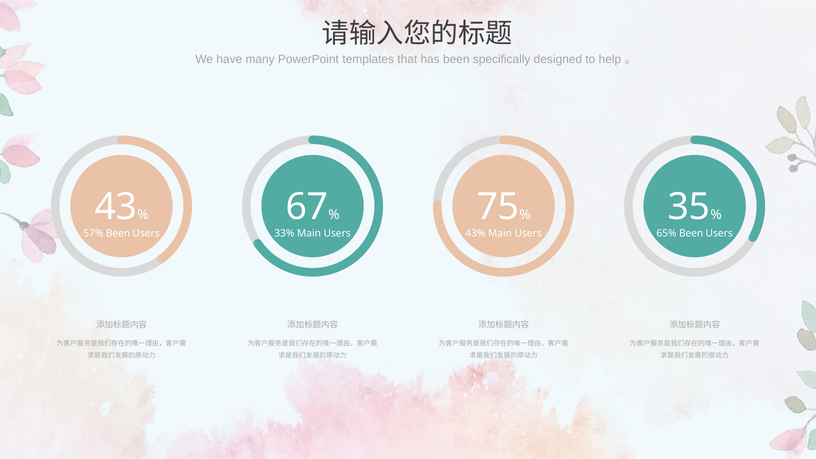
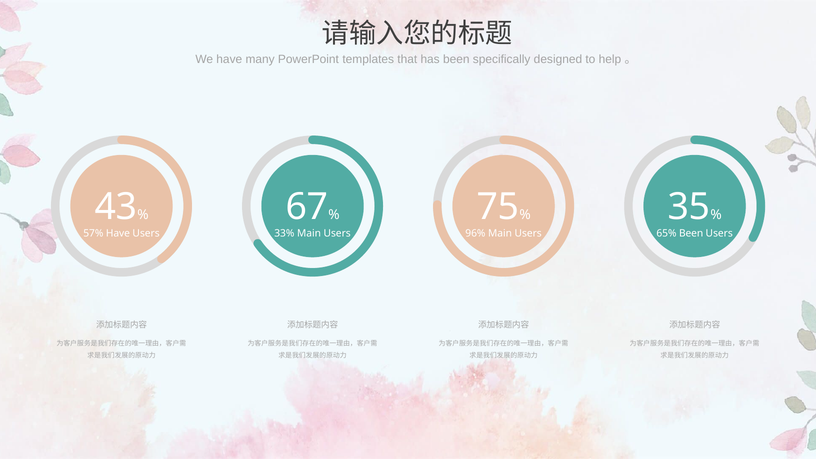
57% Been: Been -> Have
43%: 43% -> 96%
